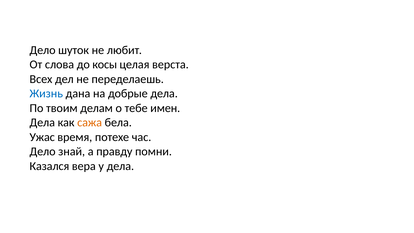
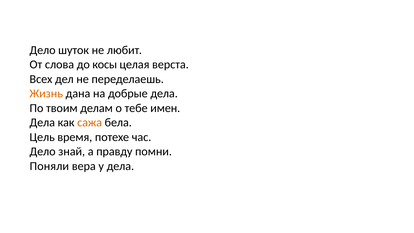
Жизнь colour: blue -> orange
Ужас: Ужас -> Цель
Казался: Казался -> Поняли
